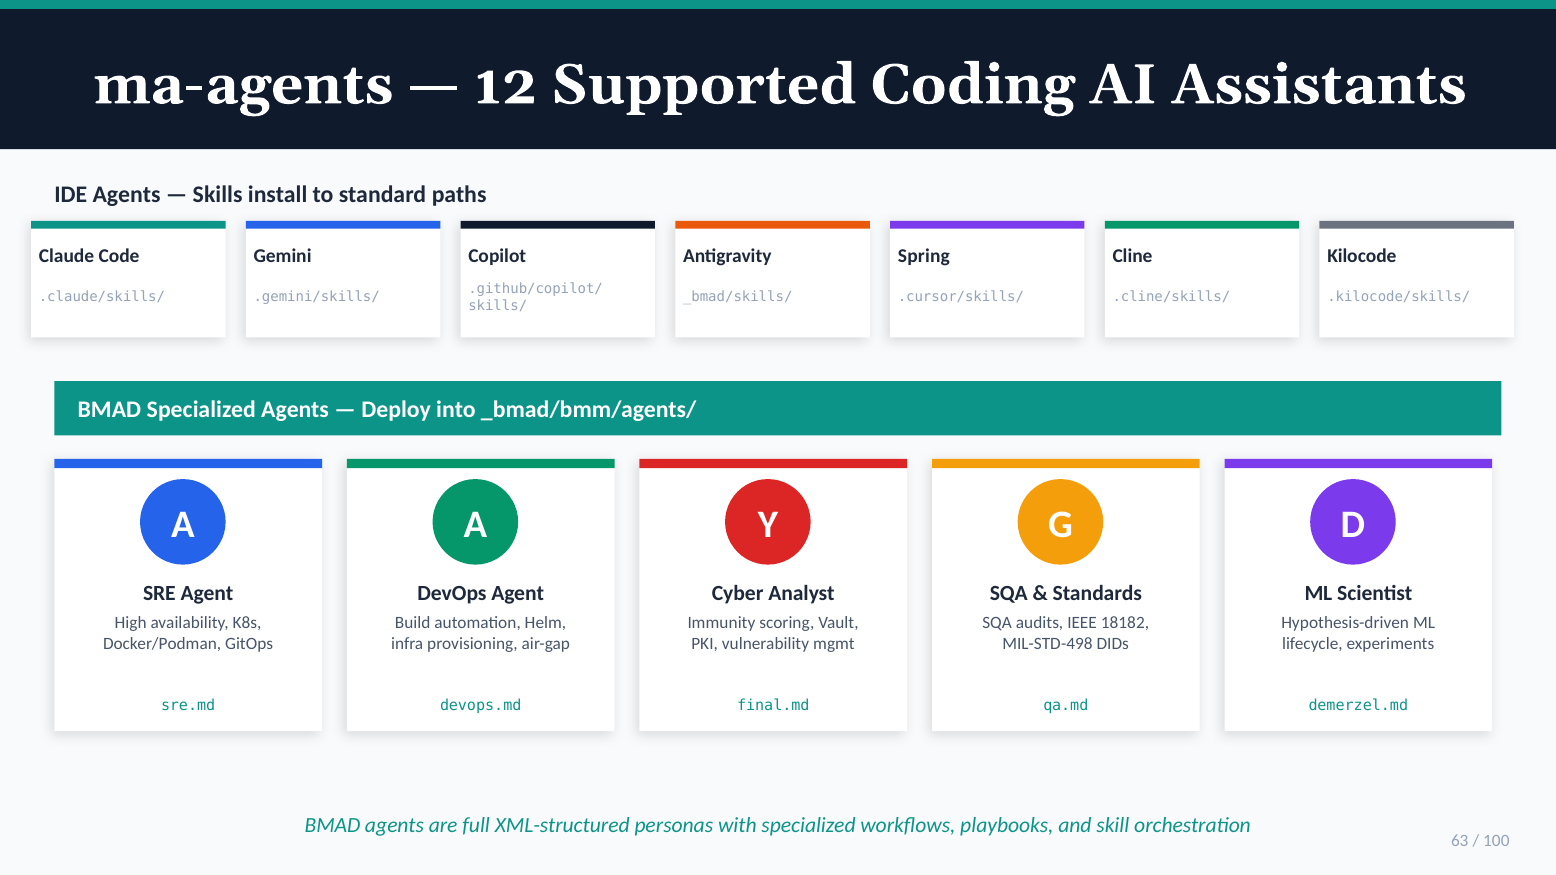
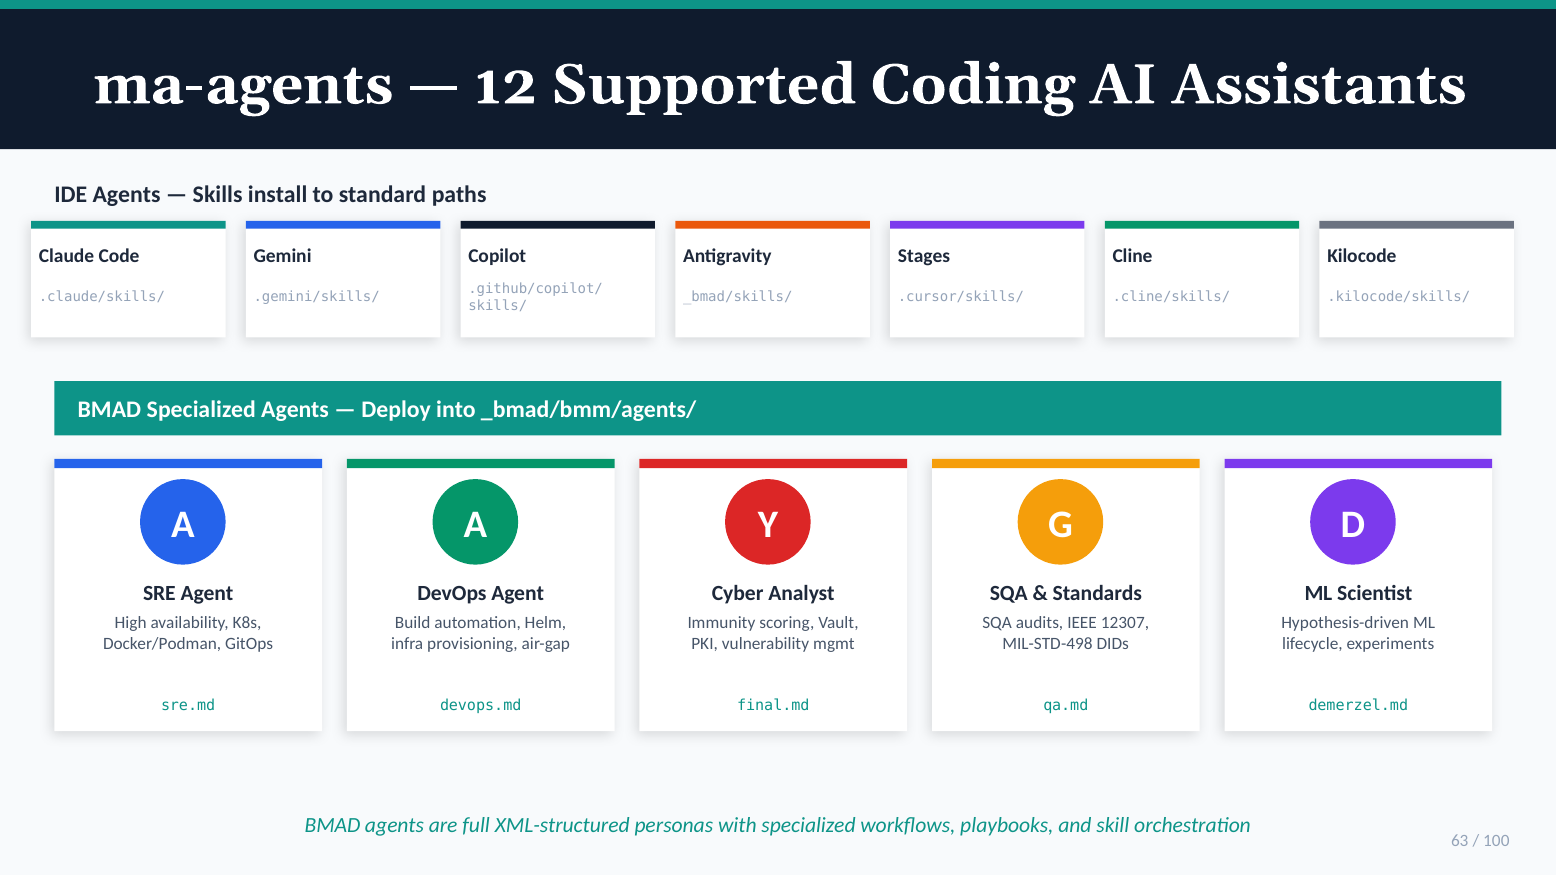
Spring: Spring -> Stages
18182: 18182 -> 12307
